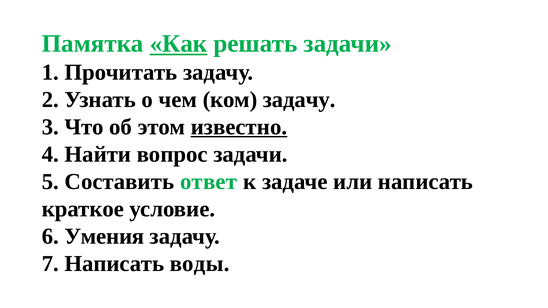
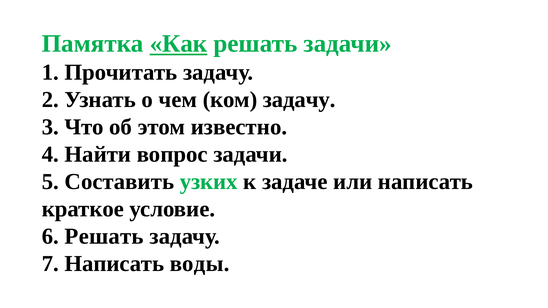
известно underline: present -> none
ответ: ответ -> узких
6 Умения: Умения -> Решать
